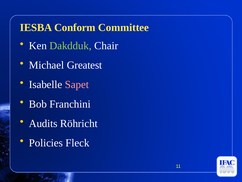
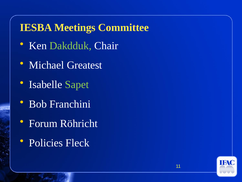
Conform: Conform -> Meetings
Sapet colour: pink -> light green
Audits: Audits -> Forum
